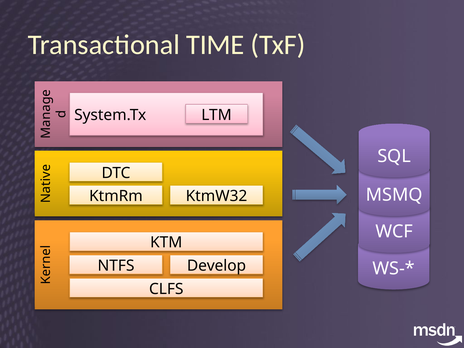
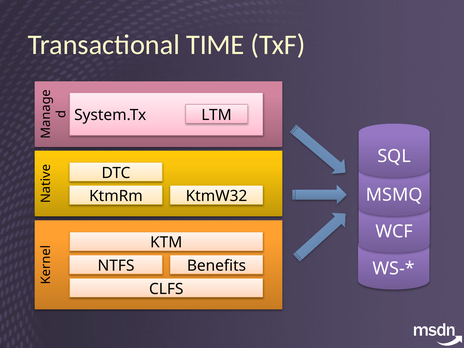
Develop: Develop -> Benefits
